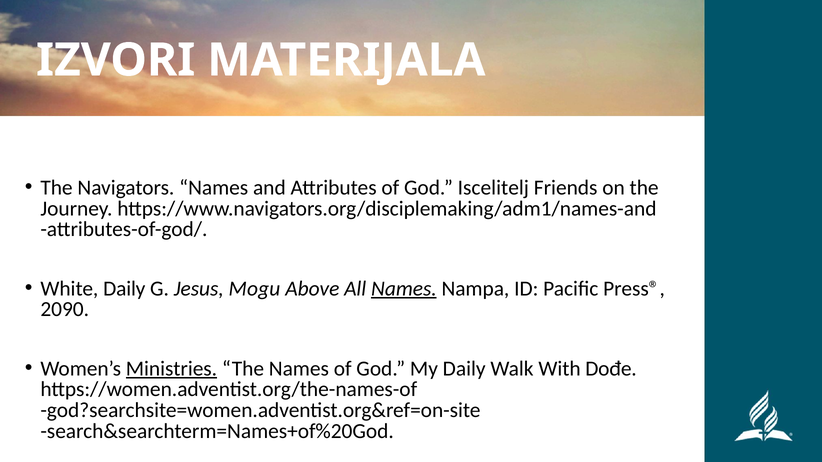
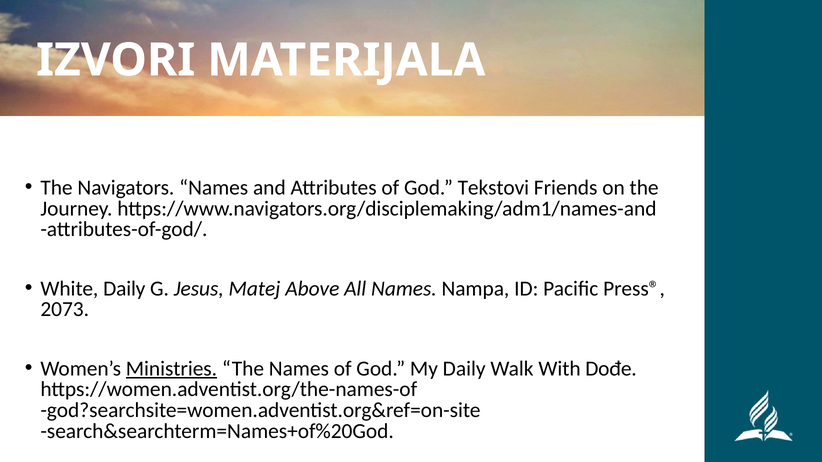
Iscelitelj: Iscelitelj -> Tekstovi
Mogu: Mogu -> Matej
Names at (404, 289) underline: present -> none
2090: 2090 -> 2073
